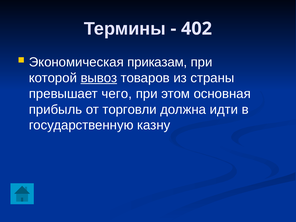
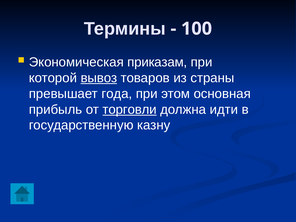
402: 402 -> 100
чего: чего -> года
торговли underline: none -> present
